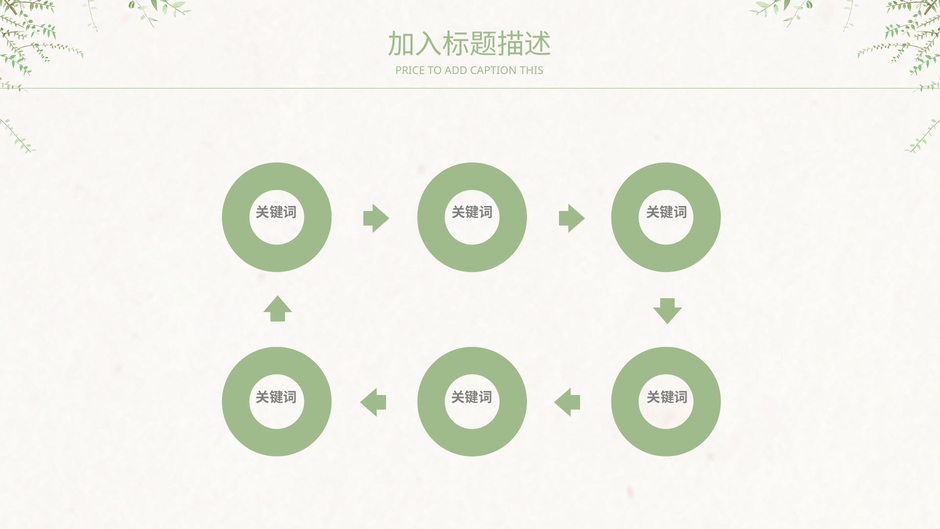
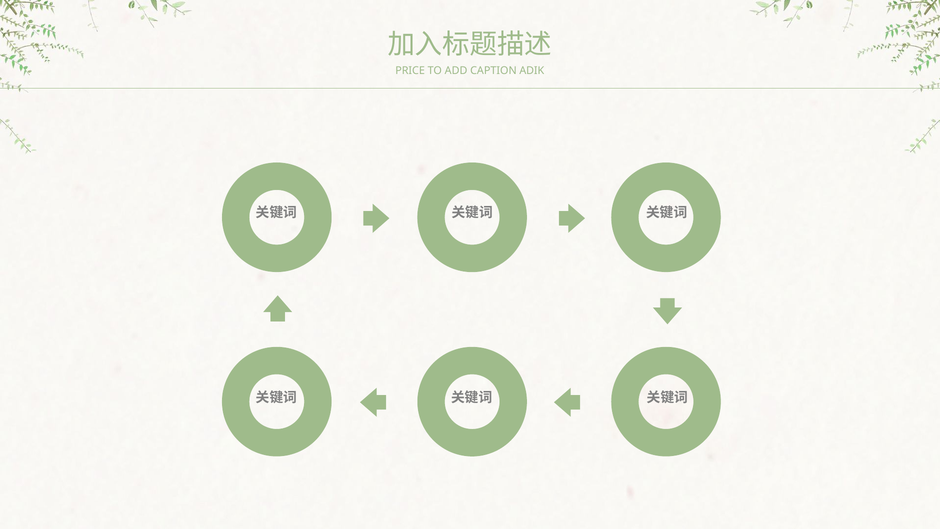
THIS: THIS -> ADIK
